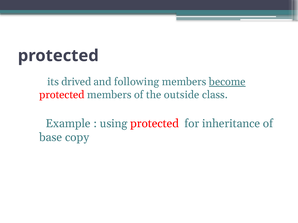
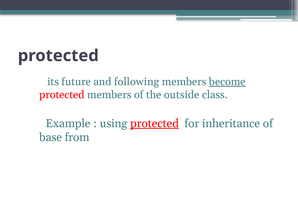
drived: drived -> future
protected at (155, 124) underline: none -> present
copy: copy -> from
